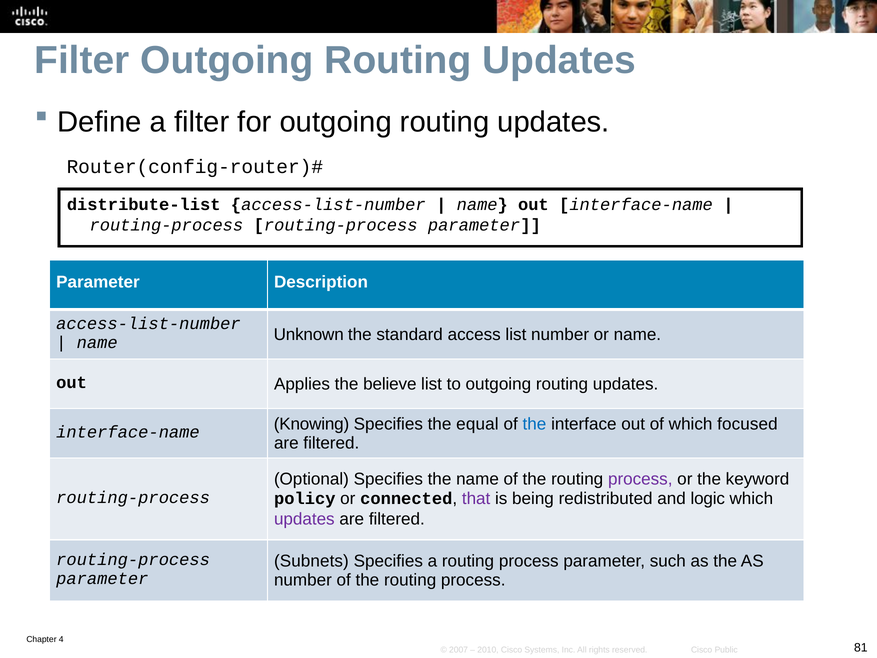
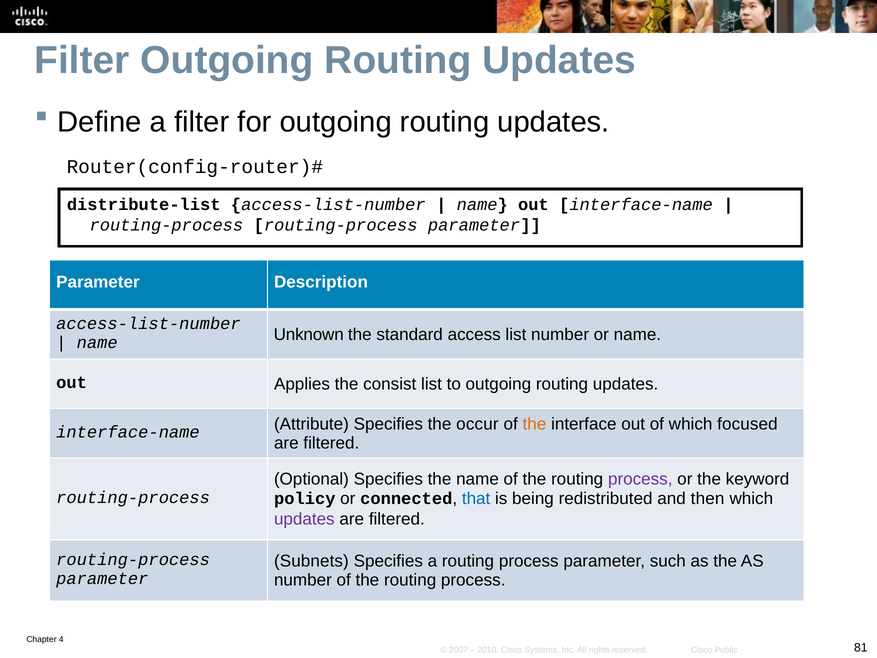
believe: believe -> consist
Knowing: Knowing -> Attribute
equal: equal -> occur
the at (534, 424) colour: blue -> orange
that colour: purple -> blue
logic: logic -> then
